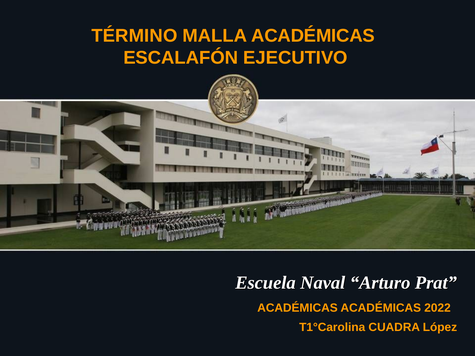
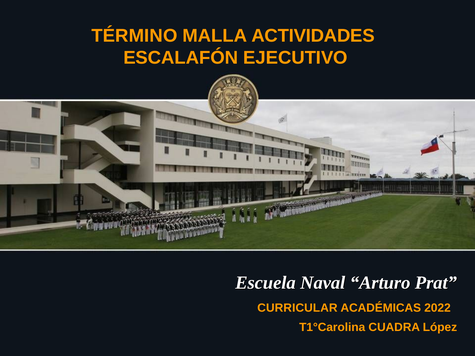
MALLA ACADÉMICAS: ACADÉMICAS -> ACTIVIDADES
ACADÉMICAS at (297, 308): ACADÉMICAS -> CURRICULAR
